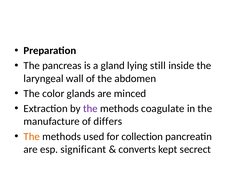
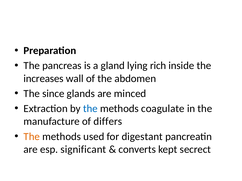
still: still -> rich
laryngeal: laryngeal -> increases
color: color -> since
the at (90, 109) colour: purple -> blue
collection: collection -> digestant
